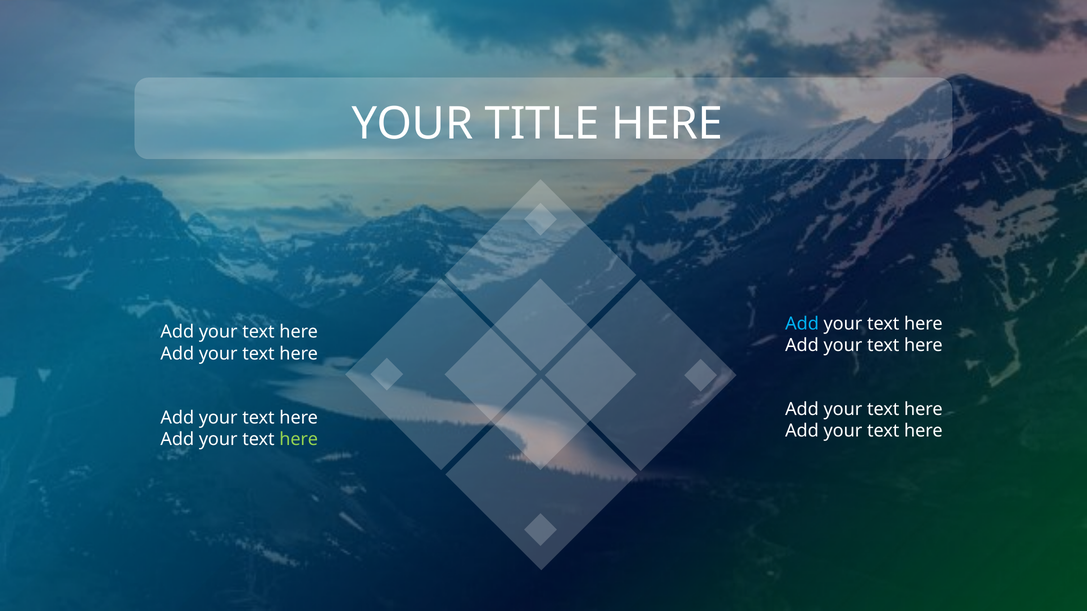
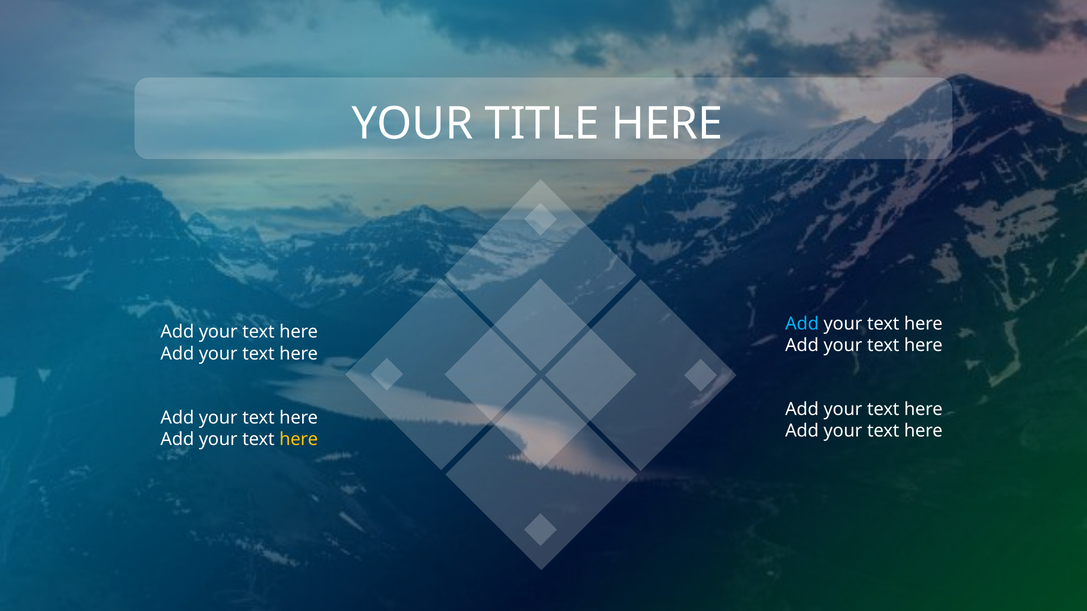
here at (299, 440) colour: light green -> yellow
